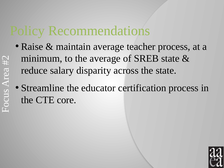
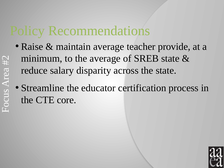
teacher process: process -> provide
